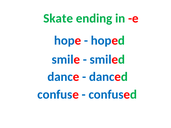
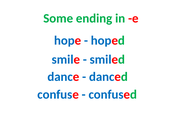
Skate: Skate -> Some
